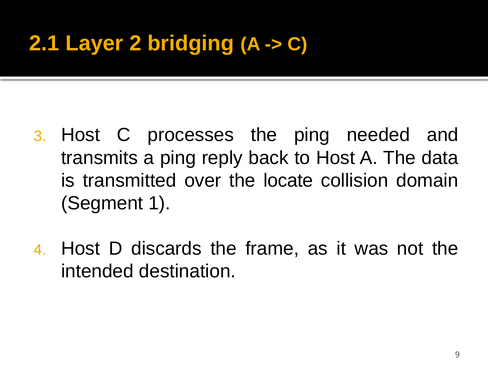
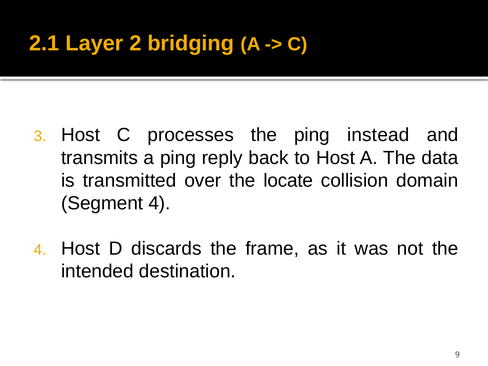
needed: needed -> instead
Segment 1: 1 -> 4
